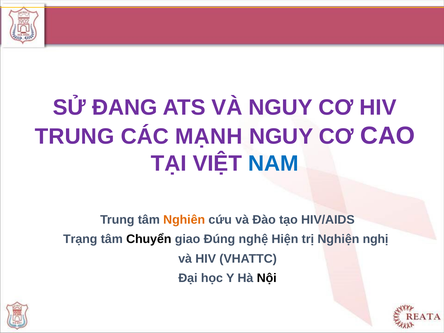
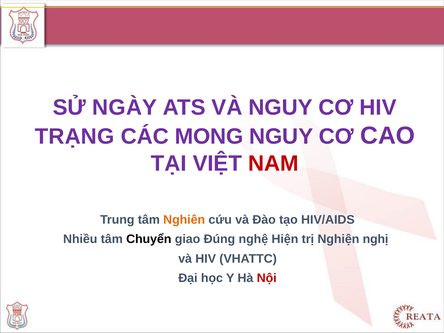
ĐANG: ĐANG -> NGÀY
TRUNG at (75, 136): TRUNG -> TRẠNG
MẠNH: MẠNH -> MONG
NAM colour: blue -> red
Trạng: Trạng -> Nhiều
Nội colour: black -> red
